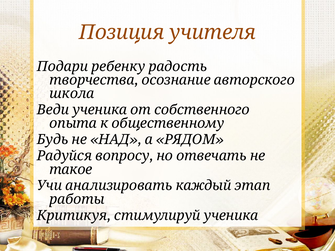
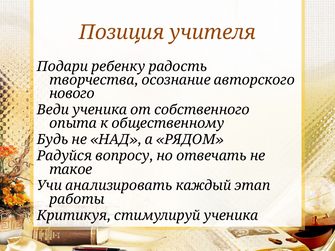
школа: школа -> нового
